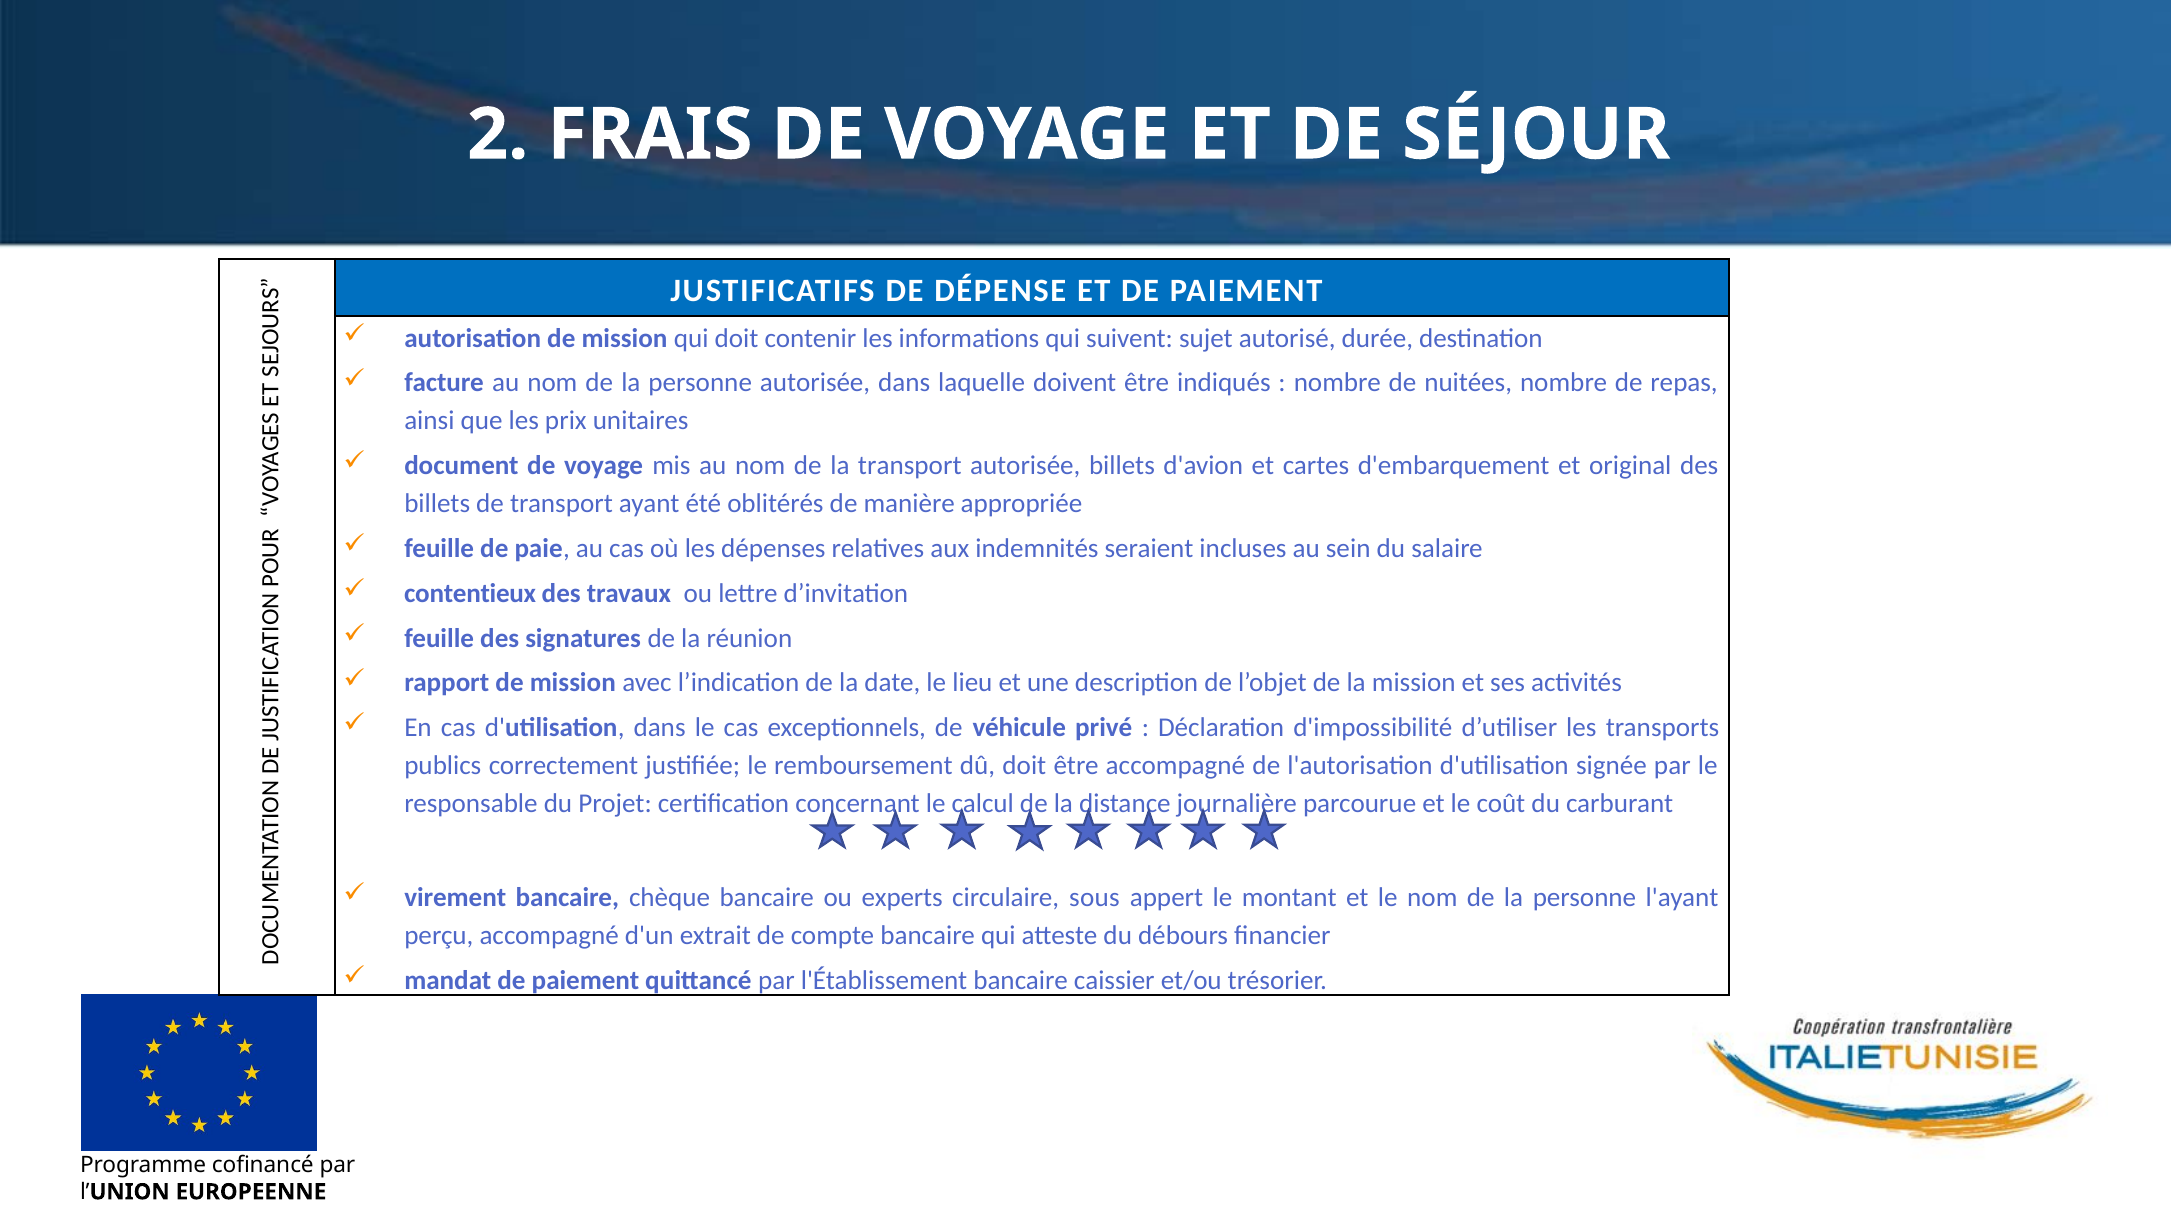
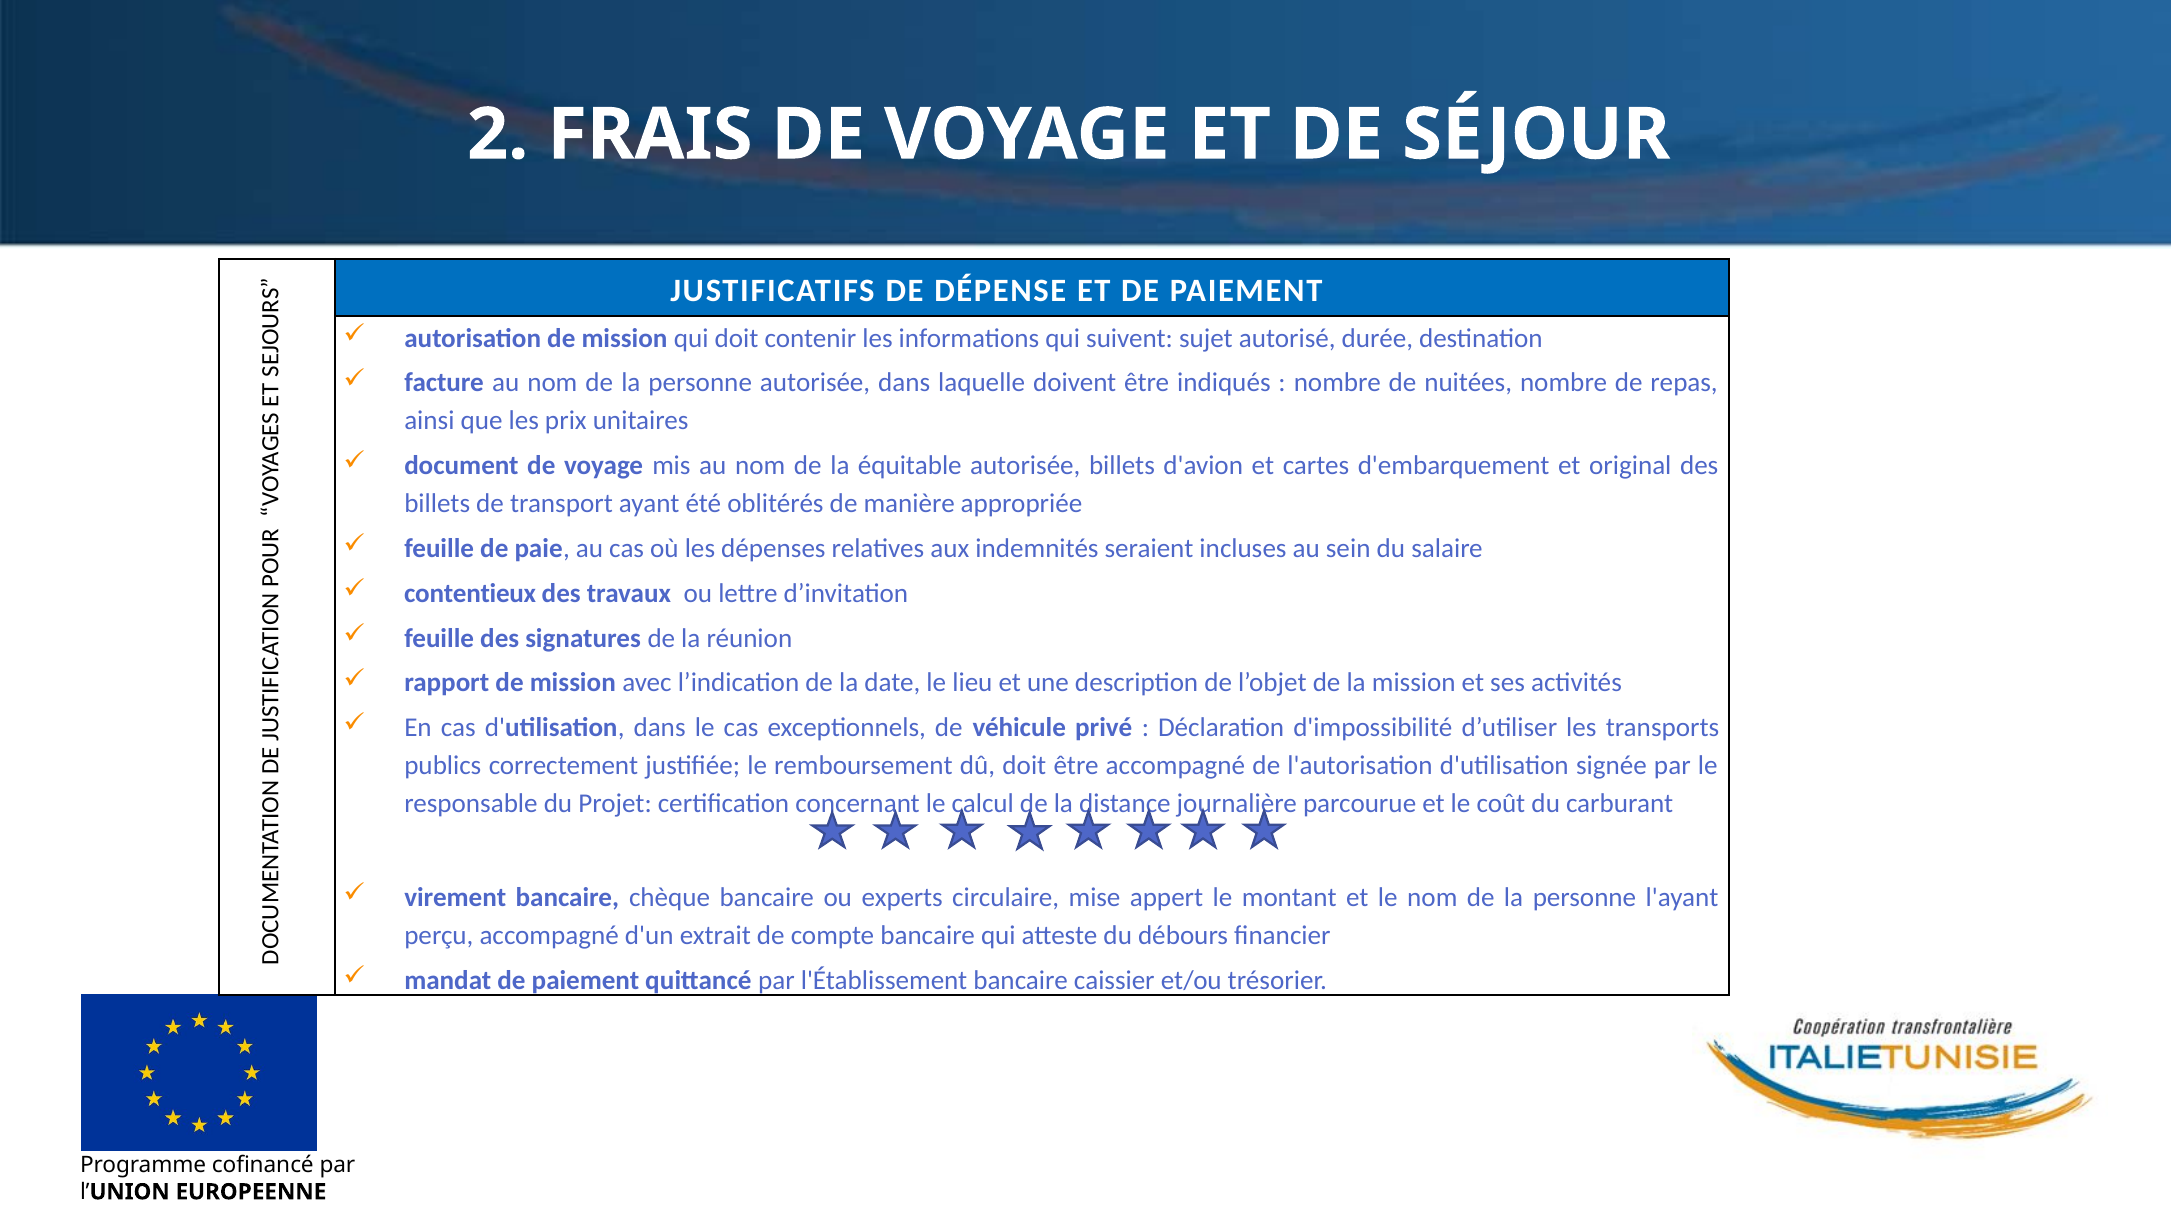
la transport: transport -> équitable
sous: sous -> mise
